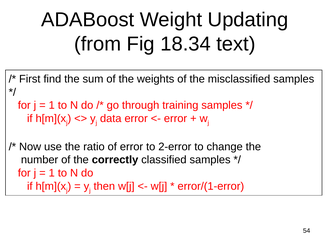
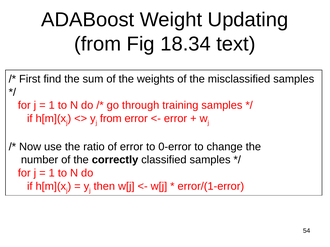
j data: data -> from
2-error: 2-error -> 0-error
